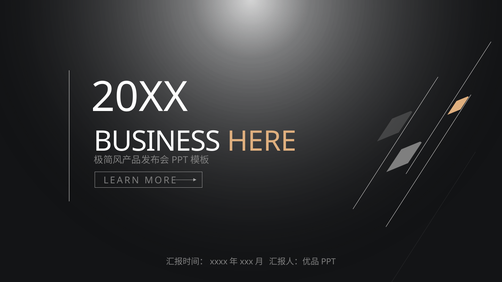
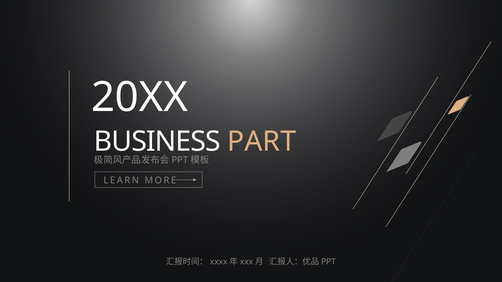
HERE: HERE -> PART
